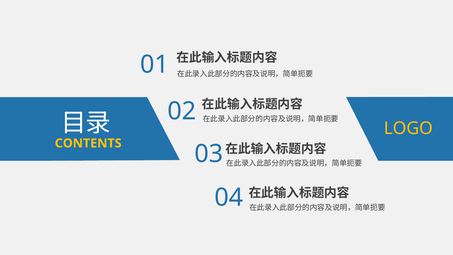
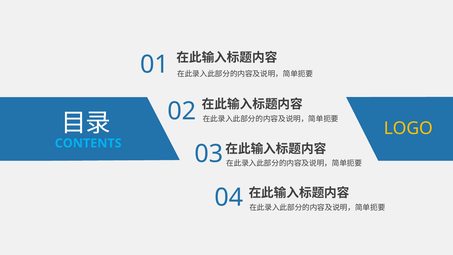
CONTENTS colour: yellow -> light blue
